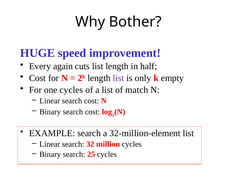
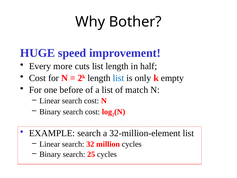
again: again -> more
list at (118, 78) colour: purple -> blue
one cycles: cycles -> before
